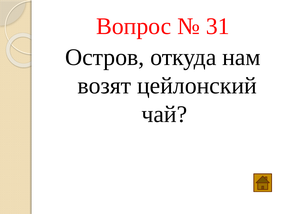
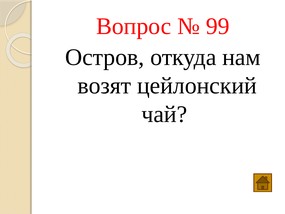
31: 31 -> 99
